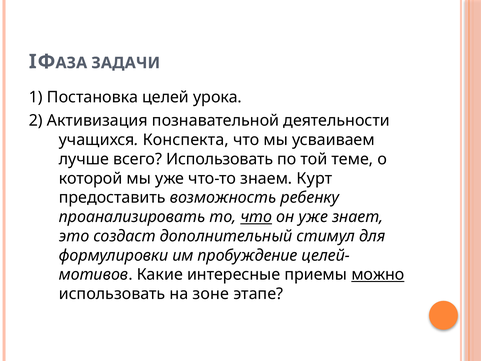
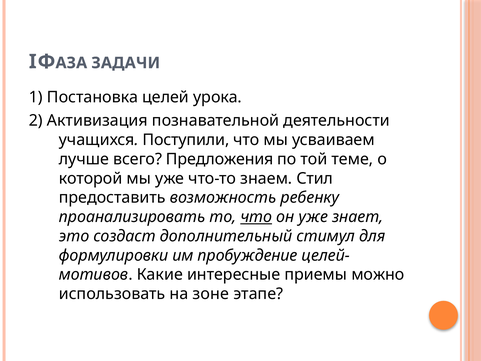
Конспекта: Конспекта -> Поступили
всего Использовать: Использовать -> Предложения
Курт: Курт -> Стил
можно underline: present -> none
